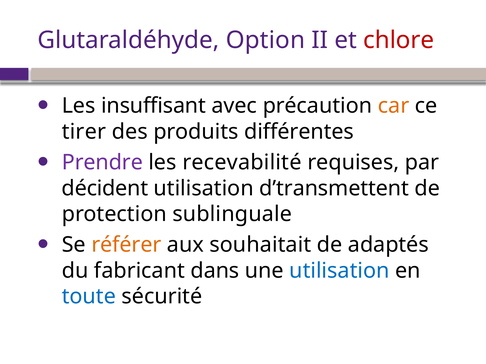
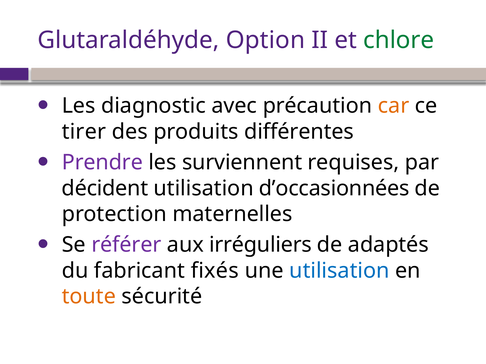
chlore colour: red -> green
insuffisant: insuffisant -> diagnostic
recevabilité: recevabilité -> surviennent
d’transmettent: d’transmettent -> d’occasionnées
sublinguale: sublinguale -> maternelles
référer colour: orange -> purple
souhaitait: souhaitait -> irréguliers
dans: dans -> fixés
toute colour: blue -> orange
